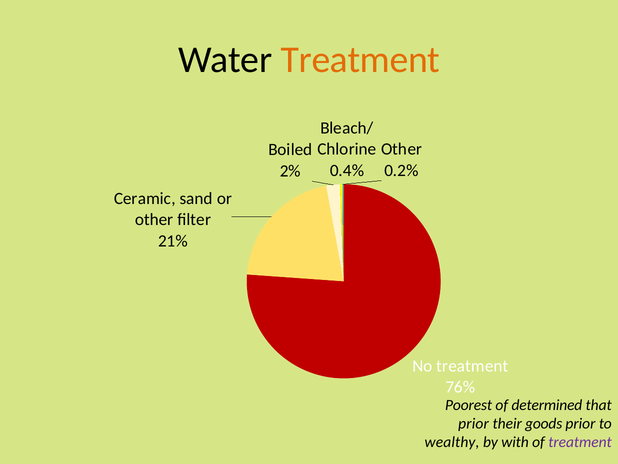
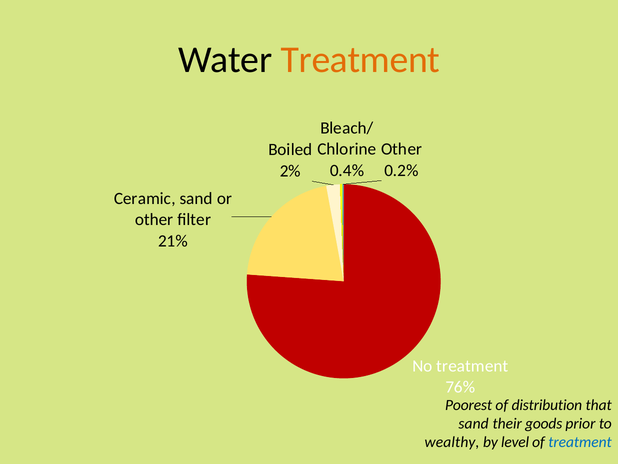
determined: determined -> distribution
prior at (474, 423): prior -> sand
with: with -> level
treatment at (580, 442) colour: purple -> blue
